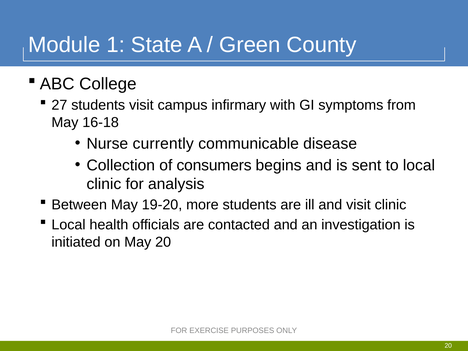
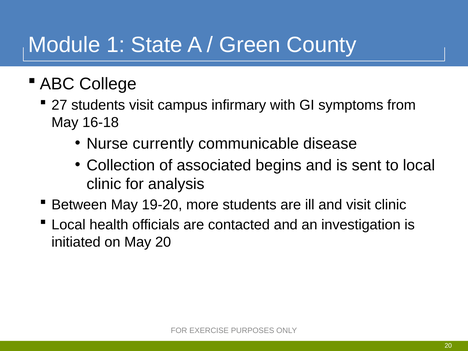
consumers: consumers -> associated
